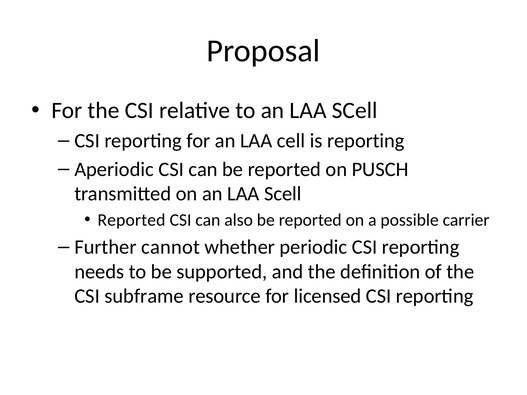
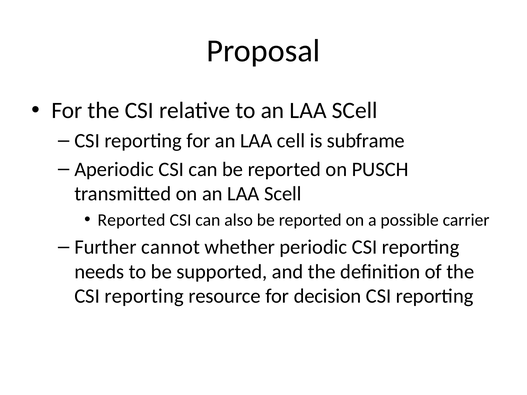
is reporting: reporting -> subframe
subframe at (144, 296): subframe -> reporting
licensed: licensed -> decision
